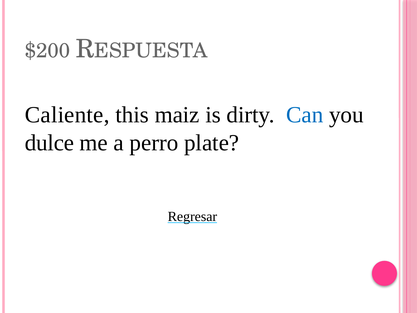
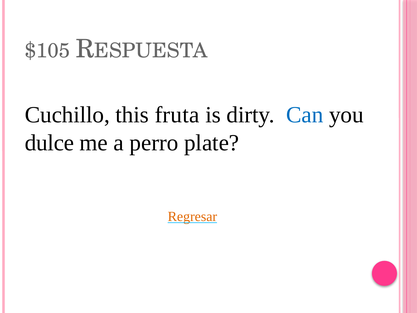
$200: $200 -> $105
Caliente: Caliente -> Cuchillo
maiz: maiz -> fruta
Regresar colour: black -> orange
